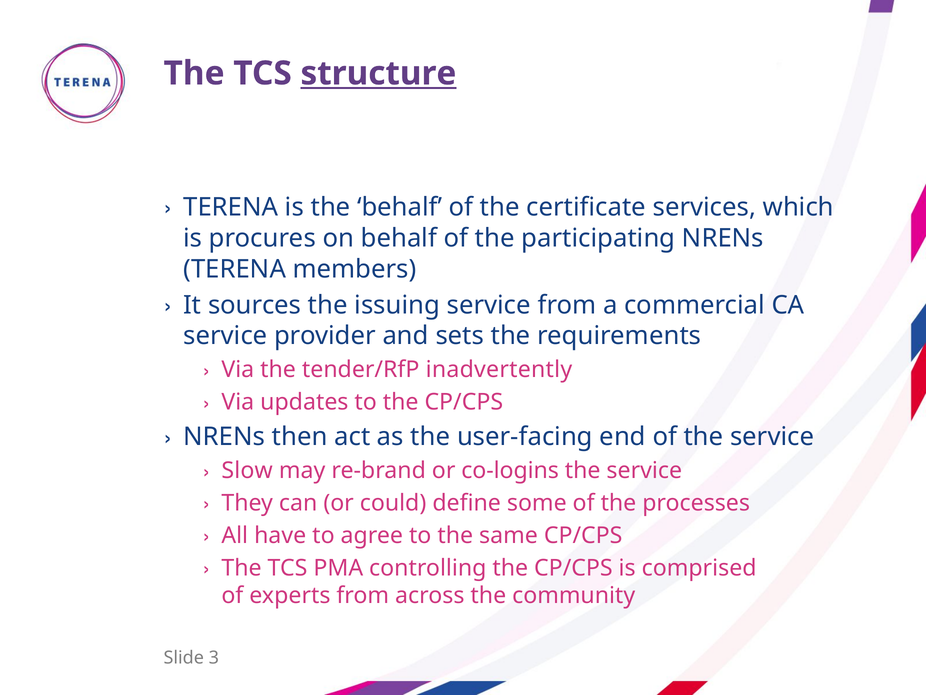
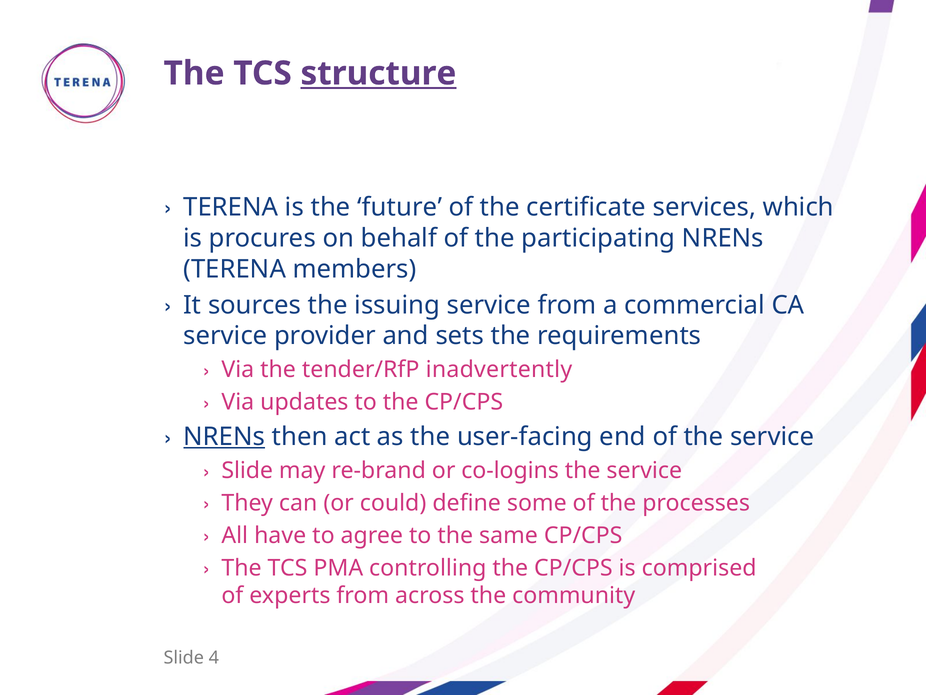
the behalf: behalf -> future
NRENs at (224, 437) underline: none -> present
Slow at (247, 470): Slow -> Slide
3: 3 -> 4
